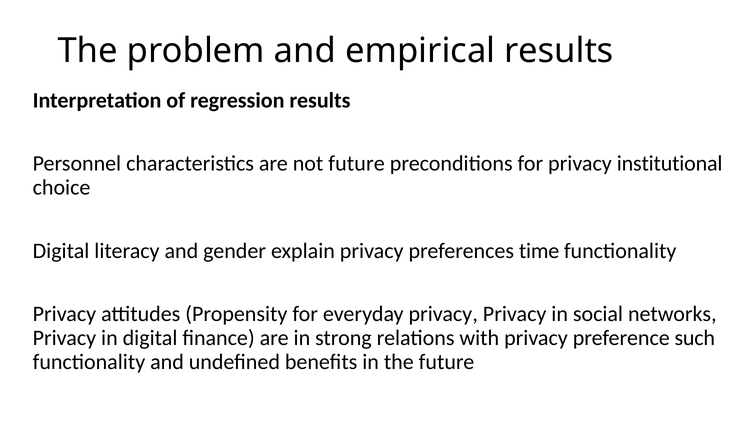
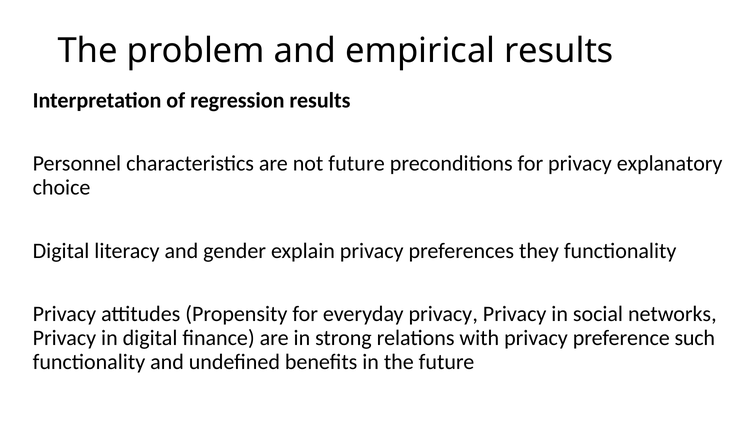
institutional: institutional -> explanatory
time: time -> they
